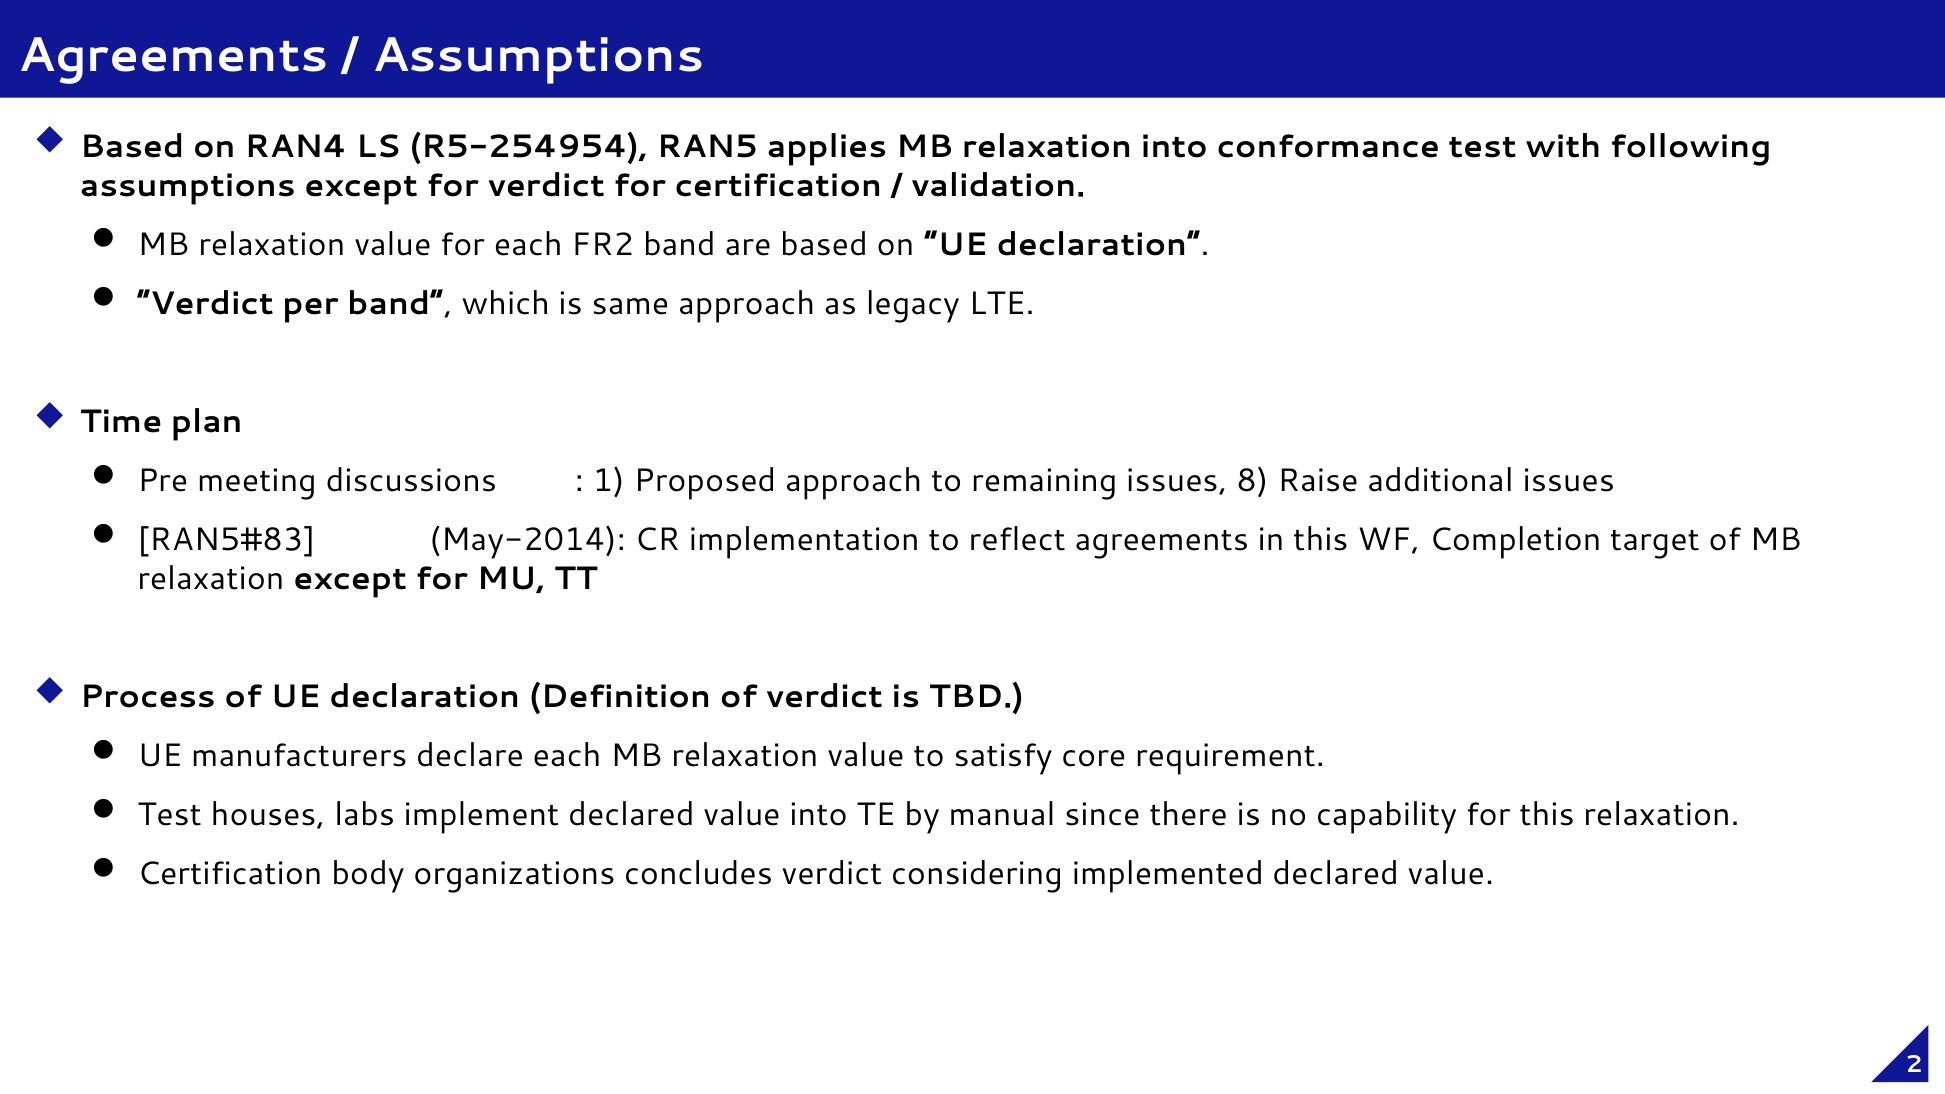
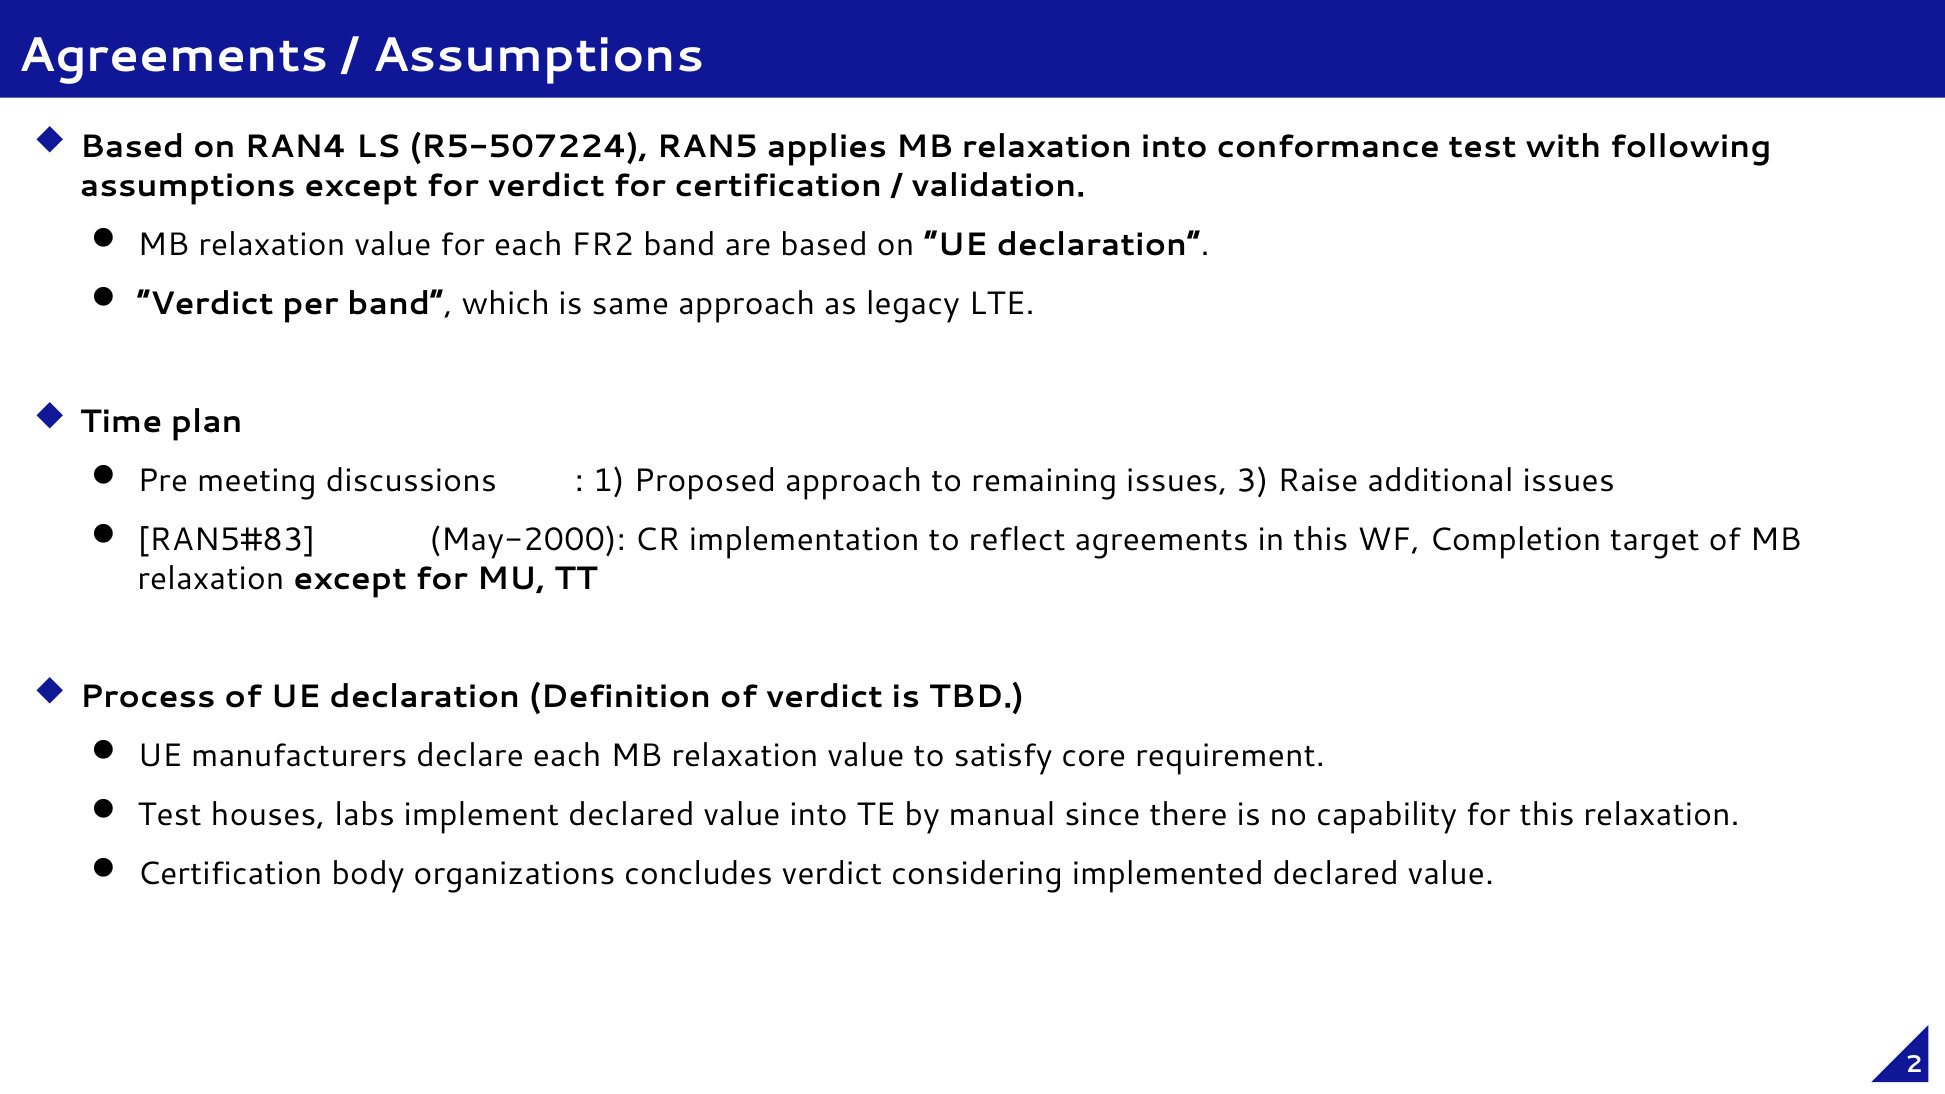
R5-254954: R5-254954 -> R5-507224
8: 8 -> 3
May-2014: May-2014 -> May-2000
